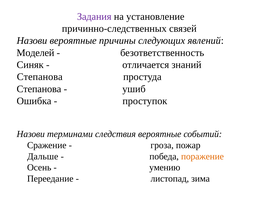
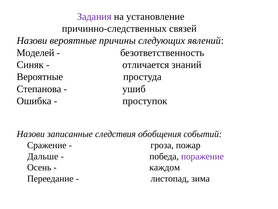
Степанова at (40, 77): Степанова -> Вероятные
терминами: терминами -> записанные
следствия вероятные: вероятные -> обобщения
поражение colour: orange -> purple
умению: умению -> каждом
